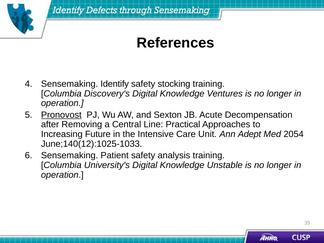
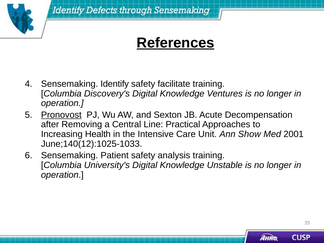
References underline: none -> present
stocking: stocking -> facilitate
Future: Future -> Health
Adept: Adept -> Show
2054: 2054 -> 2001
